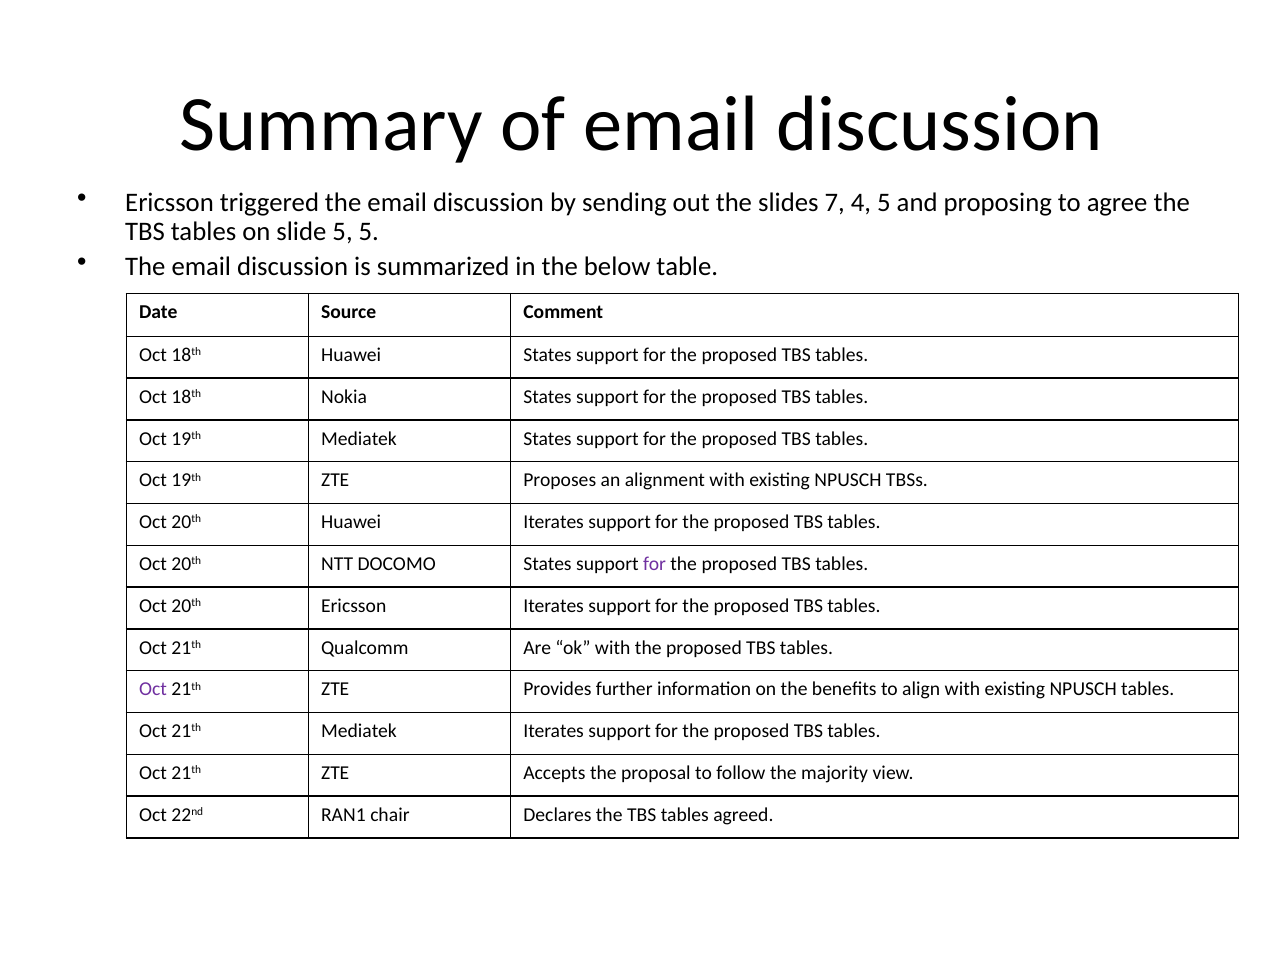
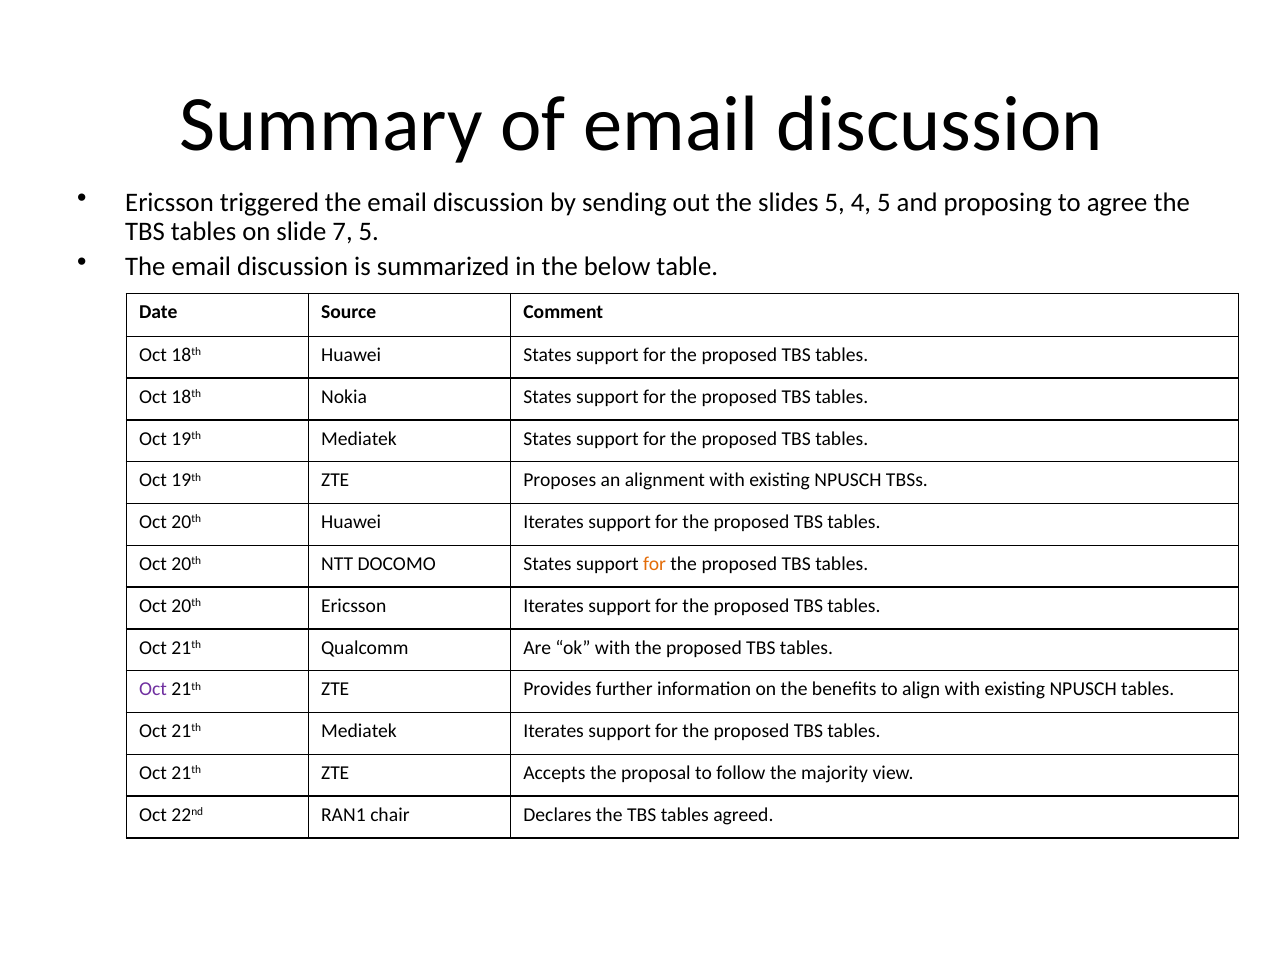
slides 7: 7 -> 5
slide 5: 5 -> 7
for at (654, 564) colour: purple -> orange
